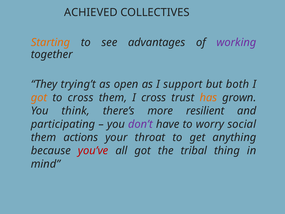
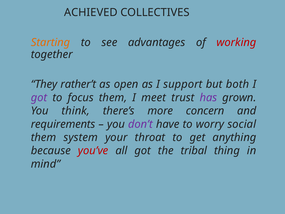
working colour: purple -> red
trying’t: trying’t -> rather’t
got at (39, 97) colour: orange -> purple
to cross: cross -> focus
I cross: cross -> meet
has colour: orange -> purple
resilient: resilient -> concern
participating: participating -> requirements
actions: actions -> system
